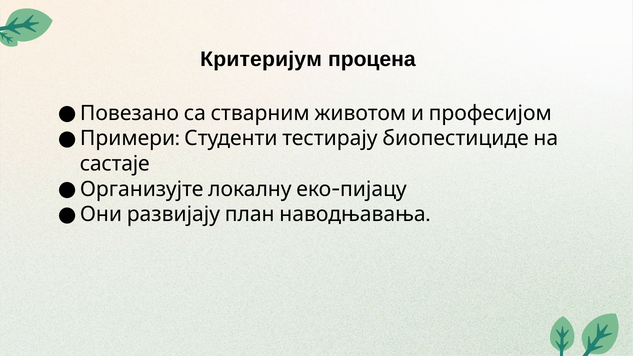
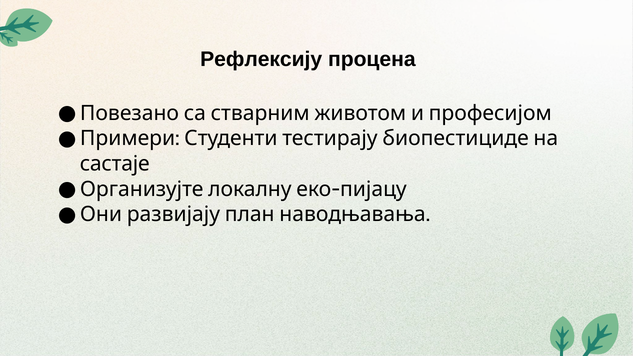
Критеријум: Критеријум -> Рефлексију
